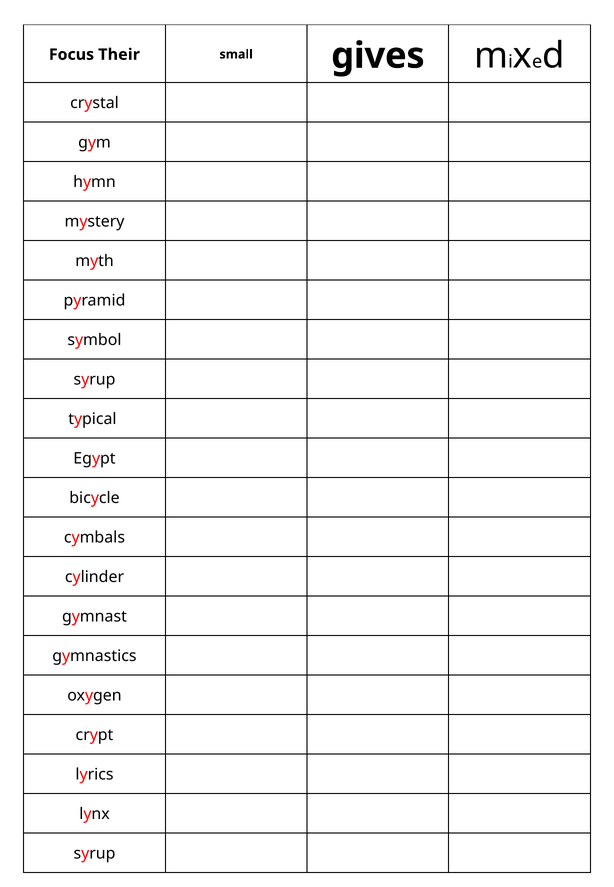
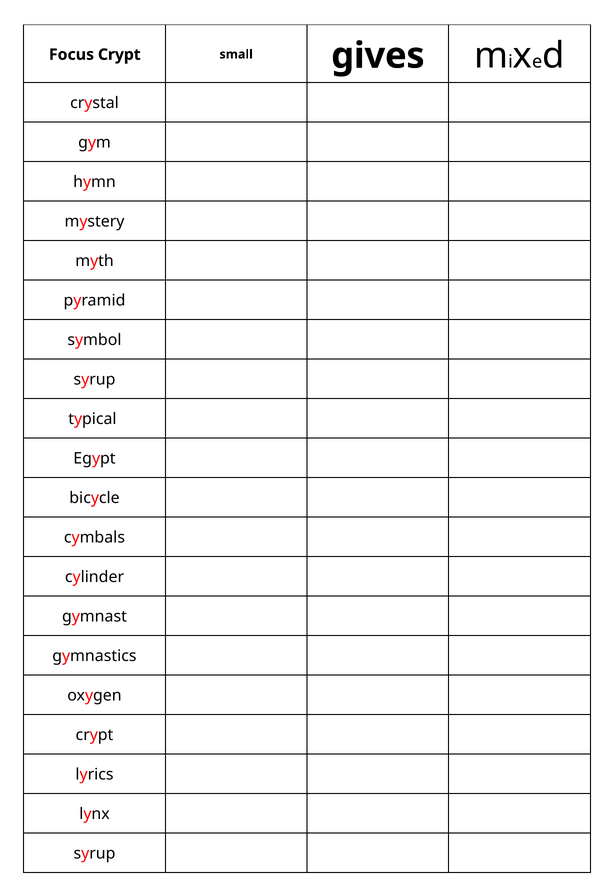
Focus Their: Their -> Crypt
